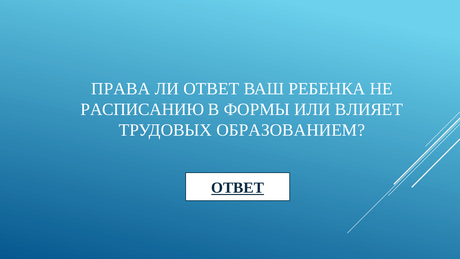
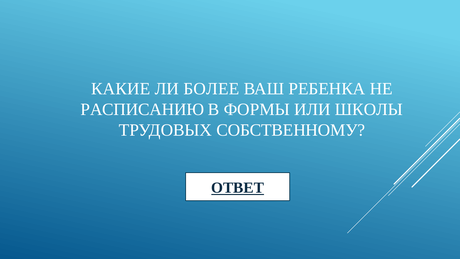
ПРАВА: ПРАВА -> КАКИЕ
ЛИ ОТВЕТ: ОТВЕТ -> БОЛЕЕ
ВЛИЯЕТ: ВЛИЯЕТ -> ШКОЛЫ
ОБРАЗОВАНИЕМ: ОБРАЗОВАНИЕМ -> СОБСТВЕННОМУ
